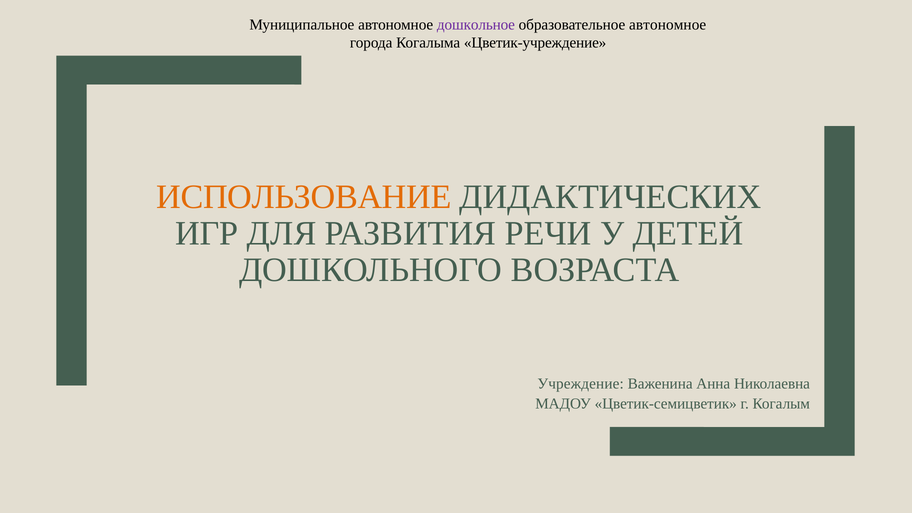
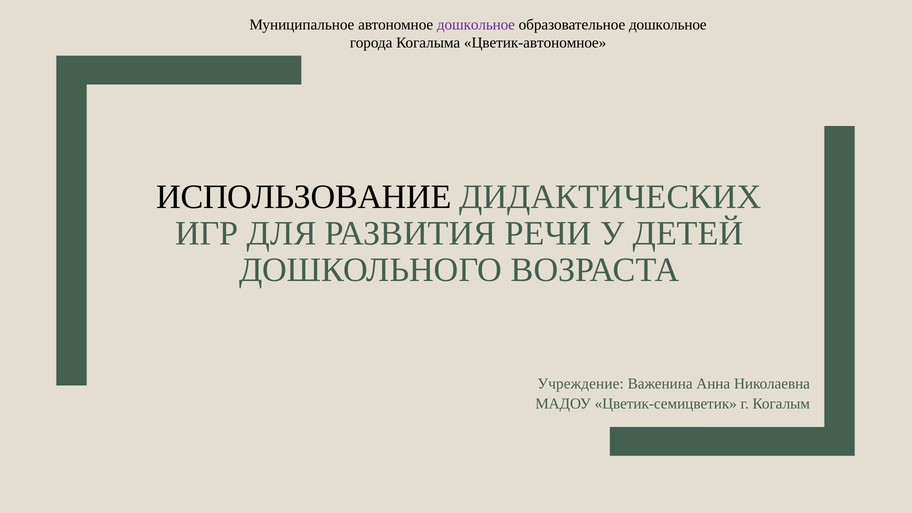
образовательное автономное: автономное -> дошкольное
Цветик-учреждение: Цветик-учреждение -> Цветик-автономное
ИСПОЛЬЗОВАНИЕ colour: orange -> black
